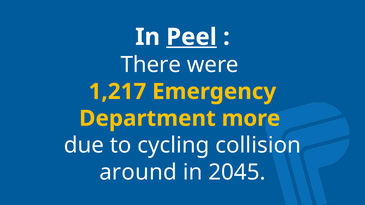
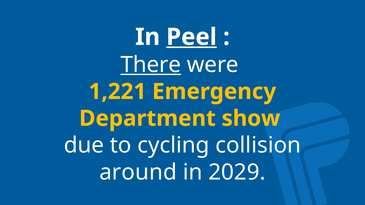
There underline: none -> present
1,217: 1,217 -> 1,221
more: more -> show
2045: 2045 -> 2029
